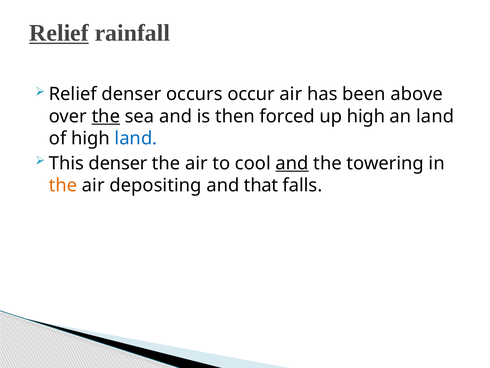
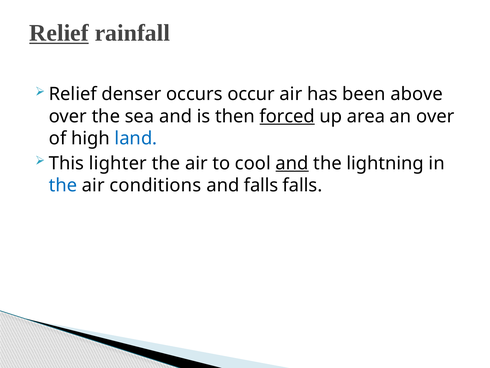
the at (106, 116) underline: present -> none
forced underline: none -> present
up high: high -> area
an land: land -> over
This denser: denser -> lighter
towering: towering -> lightning
the at (63, 185) colour: orange -> blue
depositing: depositing -> conditions
and that: that -> falls
